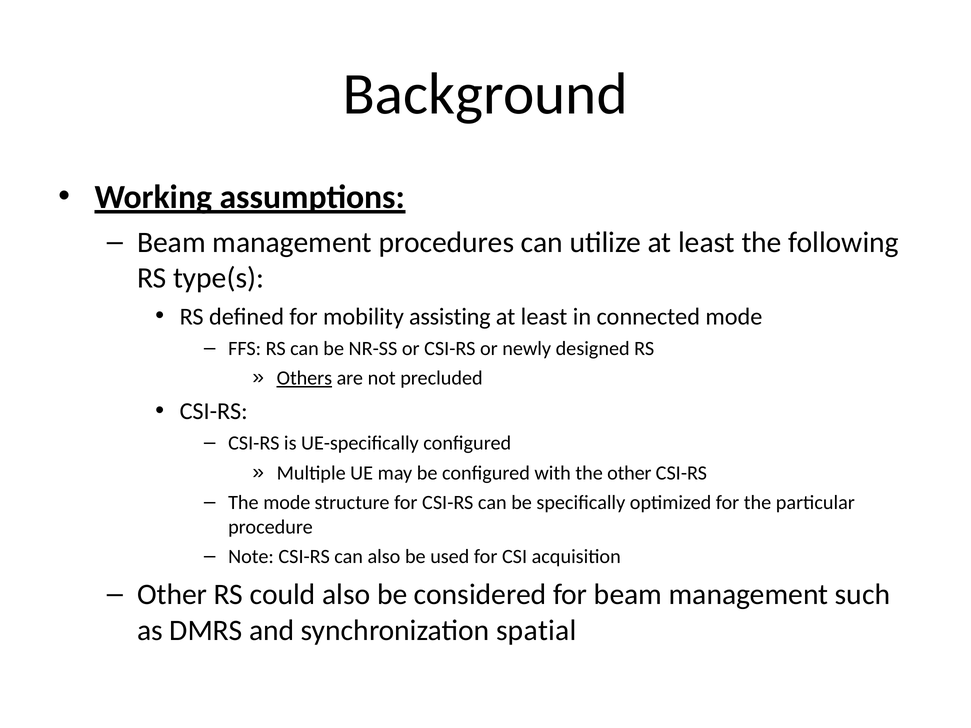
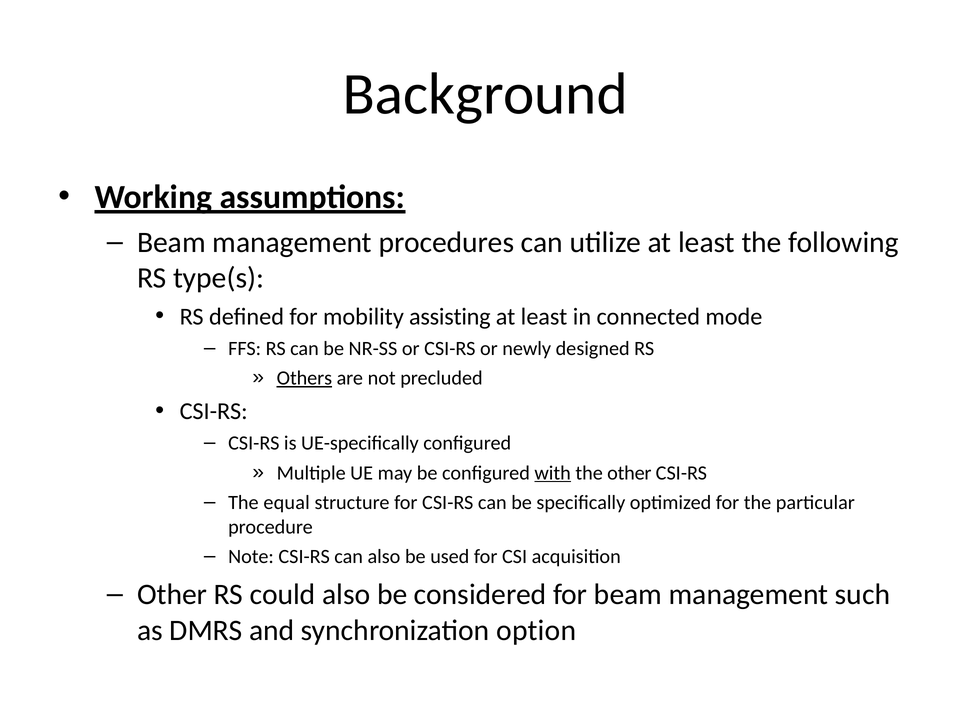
with underline: none -> present
The mode: mode -> equal
spatial: spatial -> option
